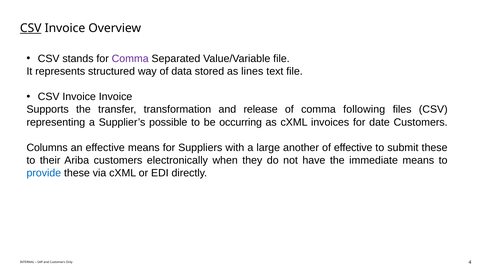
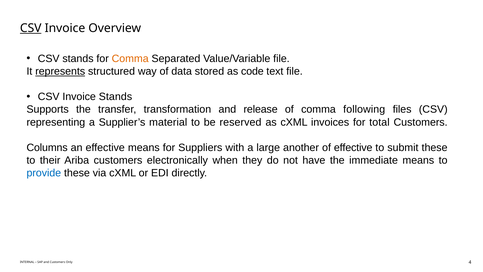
Comma at (130, 59) colour: purple -> orange
represents underline: none -> present
lines: lines -> code
Invoice Invoice: Invoice -> Stands
possible: possible -> material
occurring: occurring -> reserved
date: date -> total
